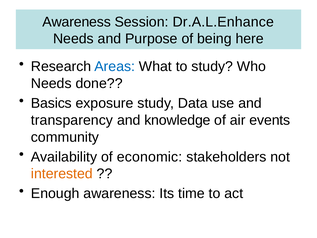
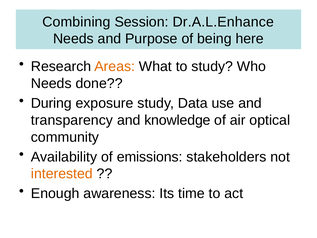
Awareness at (77, 22): Awareness -> Combining
Areas colour: blue -> orange
Basics: Basics -> During
events: events -> optical
economic: economic -> emissions
